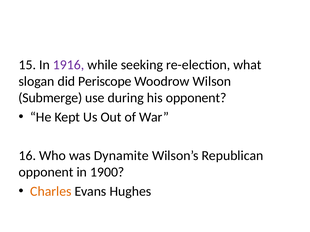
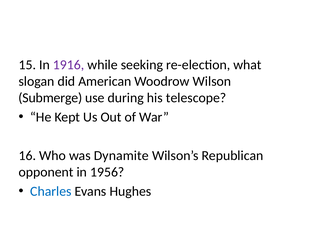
Periscope: Periscope -> American
his opponent: opponent -> telescope
1900: 1900 -> 1956
Charles colour: orange -> blue
